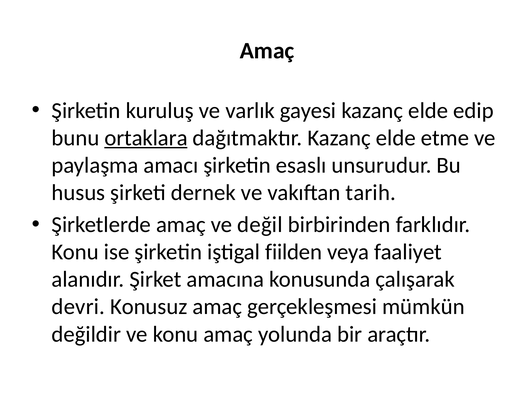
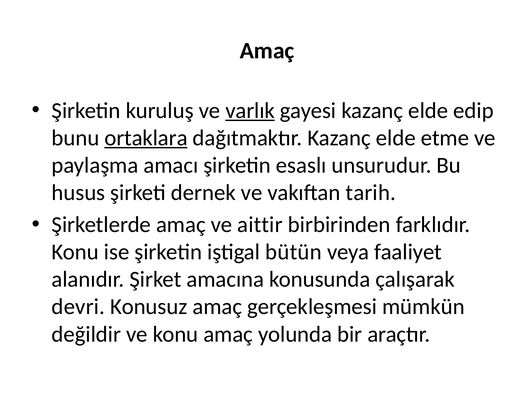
varlık underline: none -> present
değil: değil -> aittir
fiilden: fiilden -> bütün
